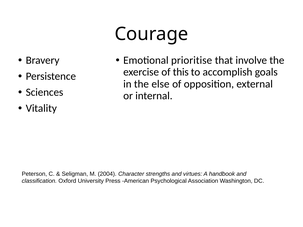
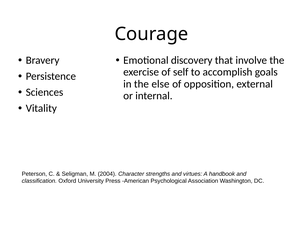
prioritise: prioritise -> discovery
this: this -> self
